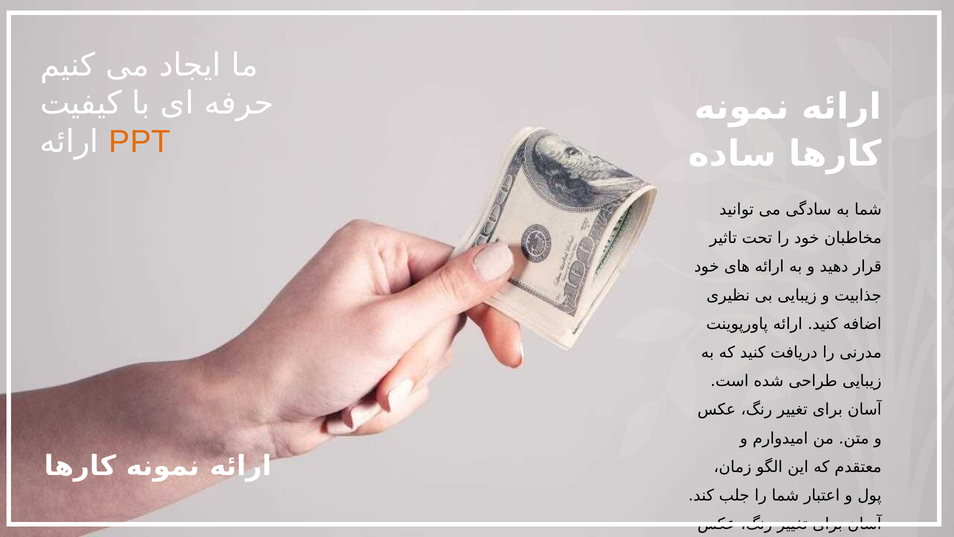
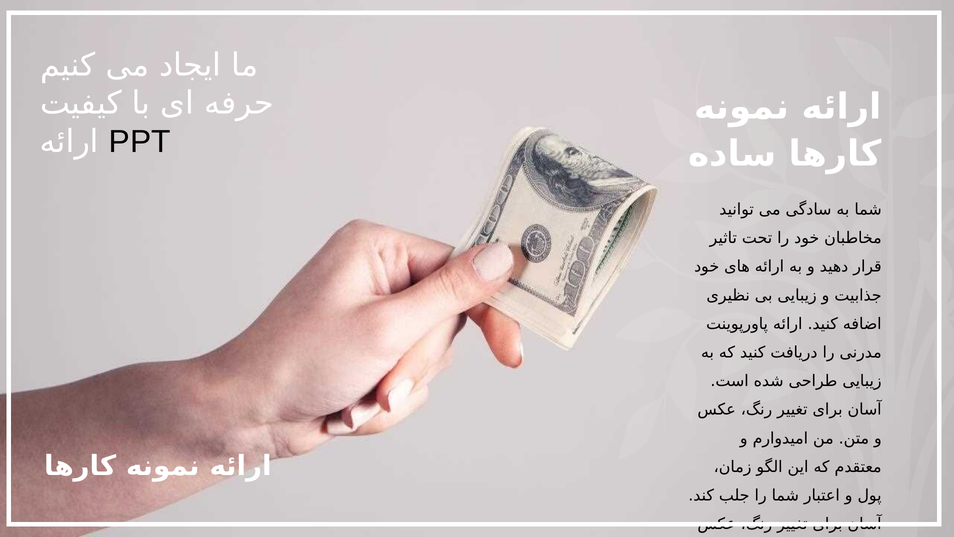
PPT colour: orange -> black
